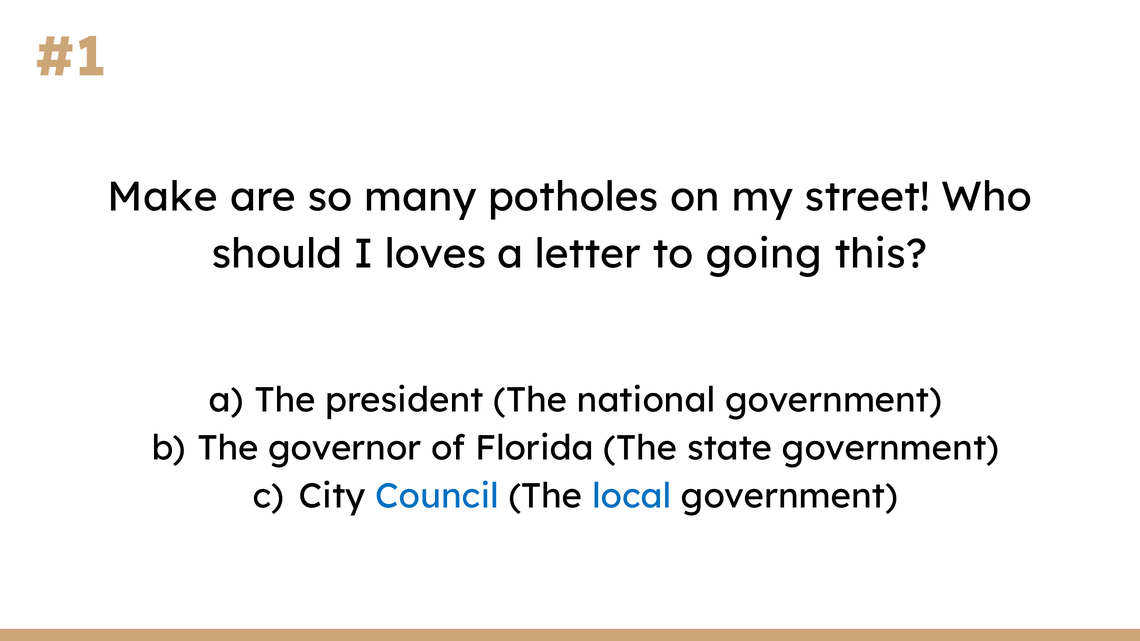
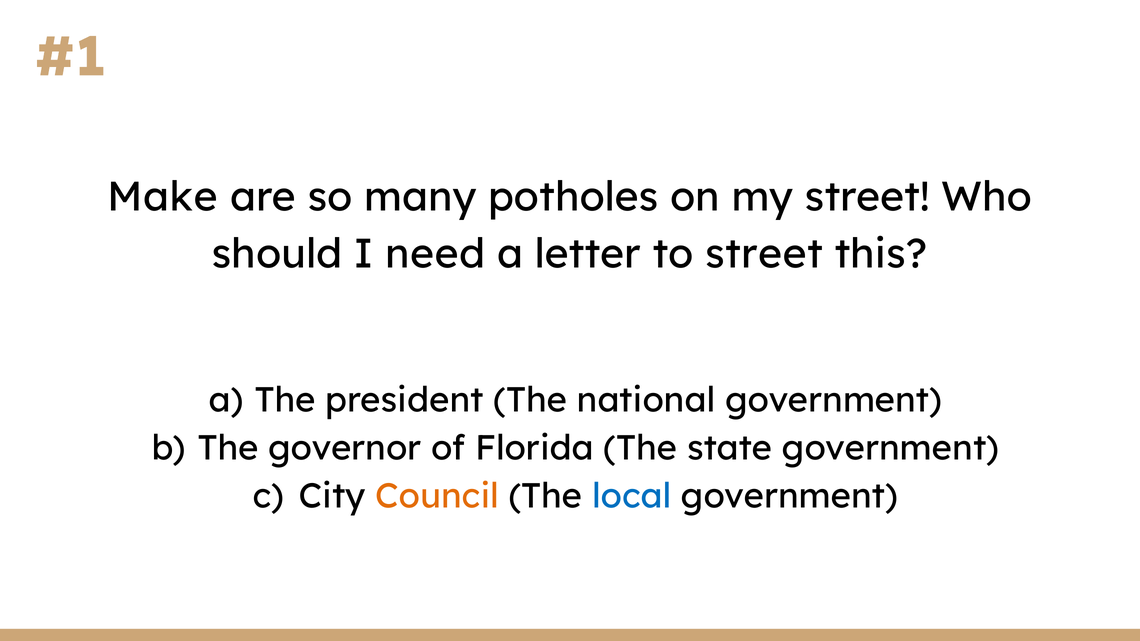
loves: loves -> need
to going: going -> street
Council colour: blue -> orange
